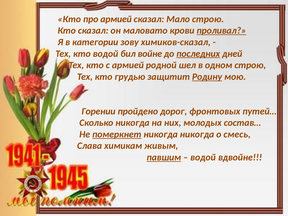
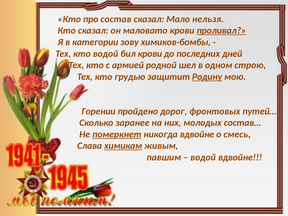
про армией: армией -> состав
Мало строю: строю -> нельзя
химиков-сказал: химиков-сказал -> химиков-бомбы
бил войне: войне -> крови
последних underline: present -> none
Сколько никогда: никогда -> заранее
никогда никогда: никогда -> вдвойне
химикам underline: none -> present
павшим underline: present -> none
